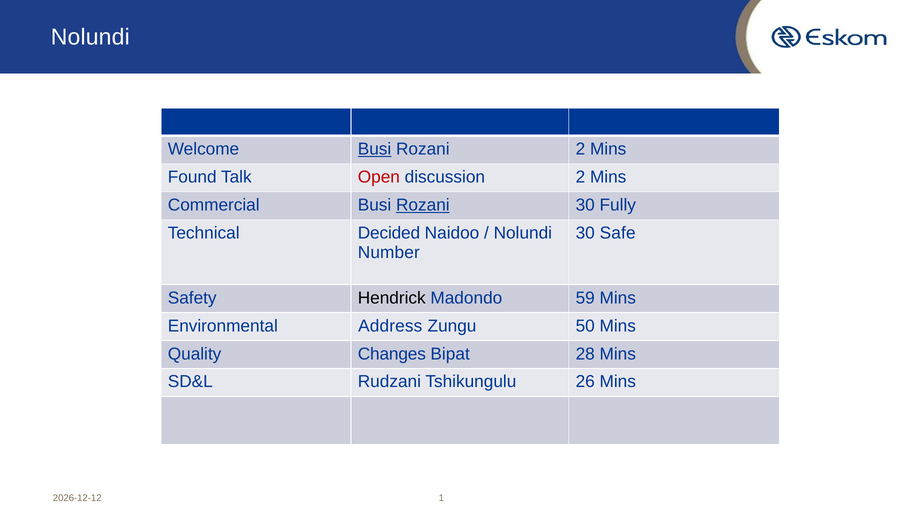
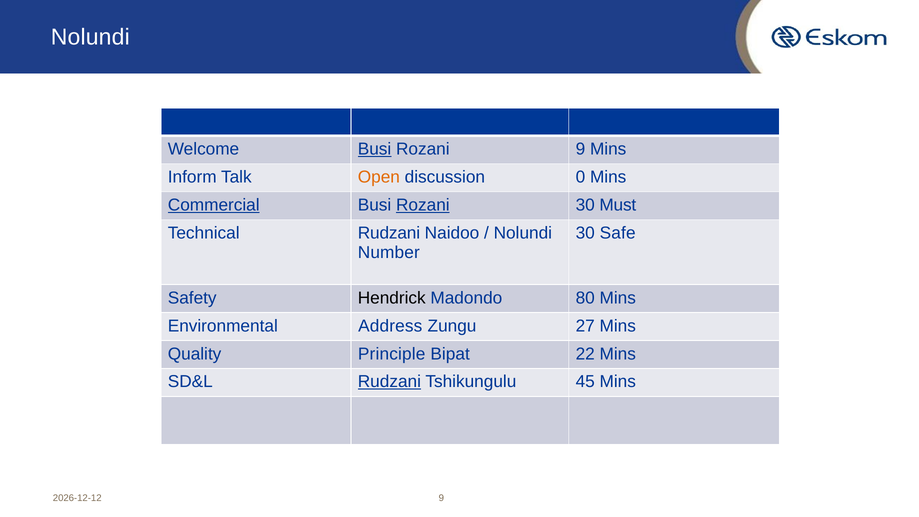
Rozani 2: 2 -> 9
Found: Found -> Inform
Open colour: red -> orange
discussion 2: 2 -> 0
Commercial underline: none -> present
Fully: Fully -> Must
Technical Decided: Decided -> Rudzani
59: 59 -> 80
50: 50 -> 27
Changes: Changes -> Principle
28: 28 -> 22
Rudzani at (389, 382) underline: none -> present
26: 26 -> 45
1 at (441, 498): 1 -> 9
